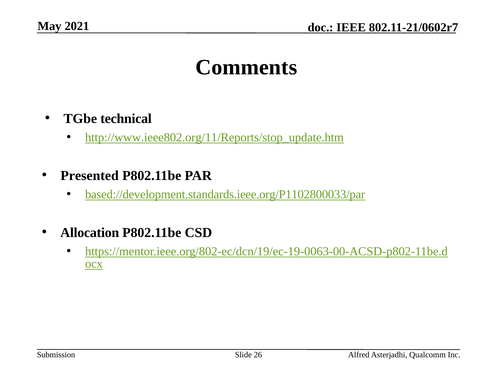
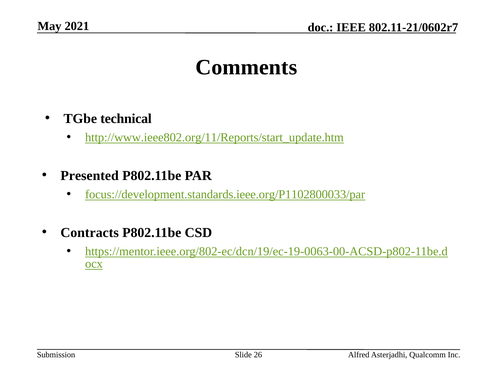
http://www.ieee802.org/11/Reports/stop_update.htm: http://www.ieee802.org/11/Reports/stop_update.htm -> http://www.ieee802.org/11/Reports/start_update.htm
based://development.standards.ieee.org/P1102800033/par: based://development.standards.ieee.org/P1102800033/par -> focus://development.standards.ieee.org/P1102800033/par
Allocation: Allocation -> Contracts
